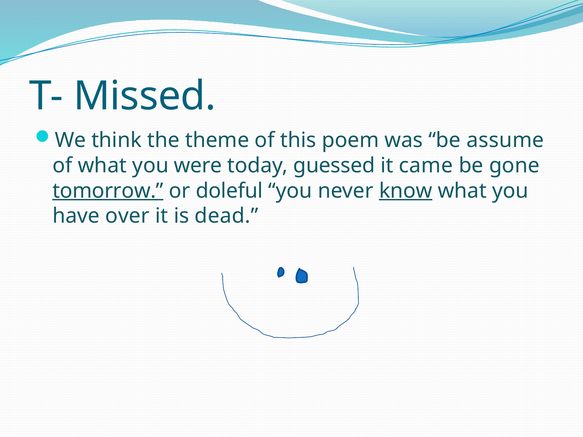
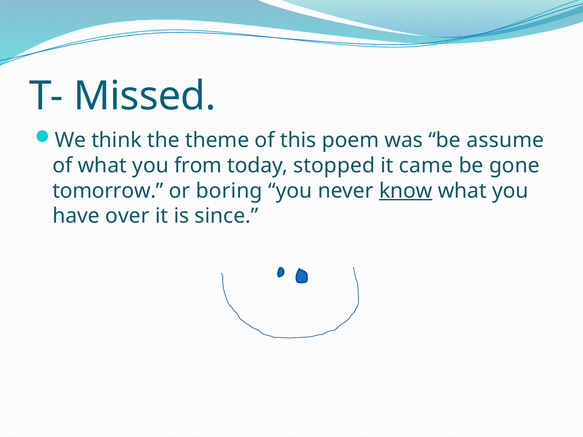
were: were -> from
guessed: guessed -> stopped
tomorrow underline: present -> none
doleful: doleful -> boring
dead: dead -> since
